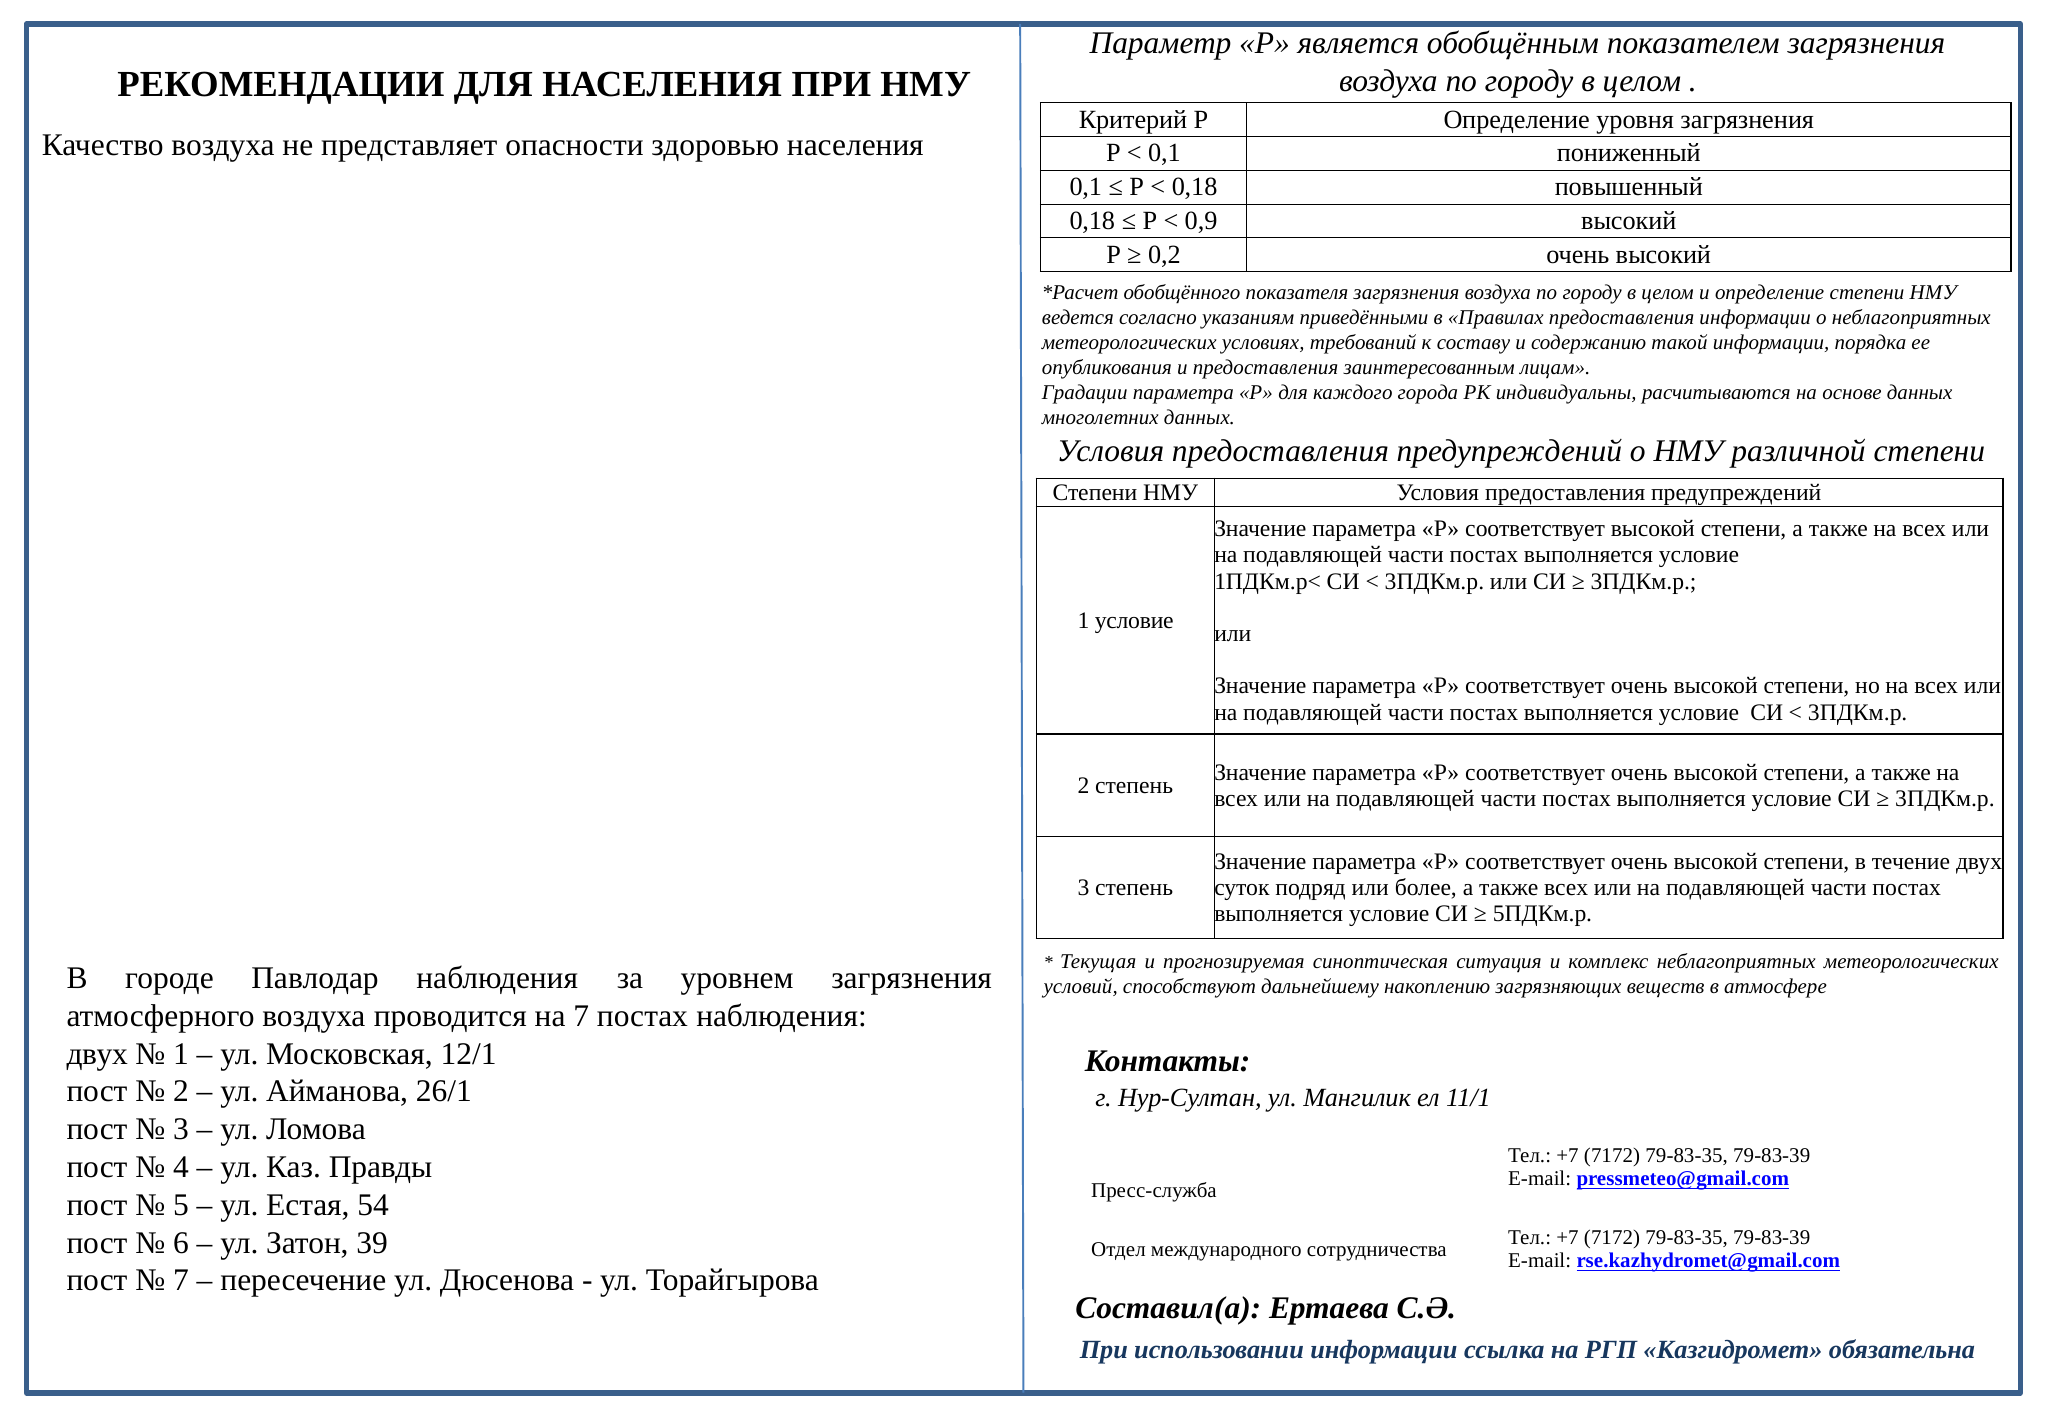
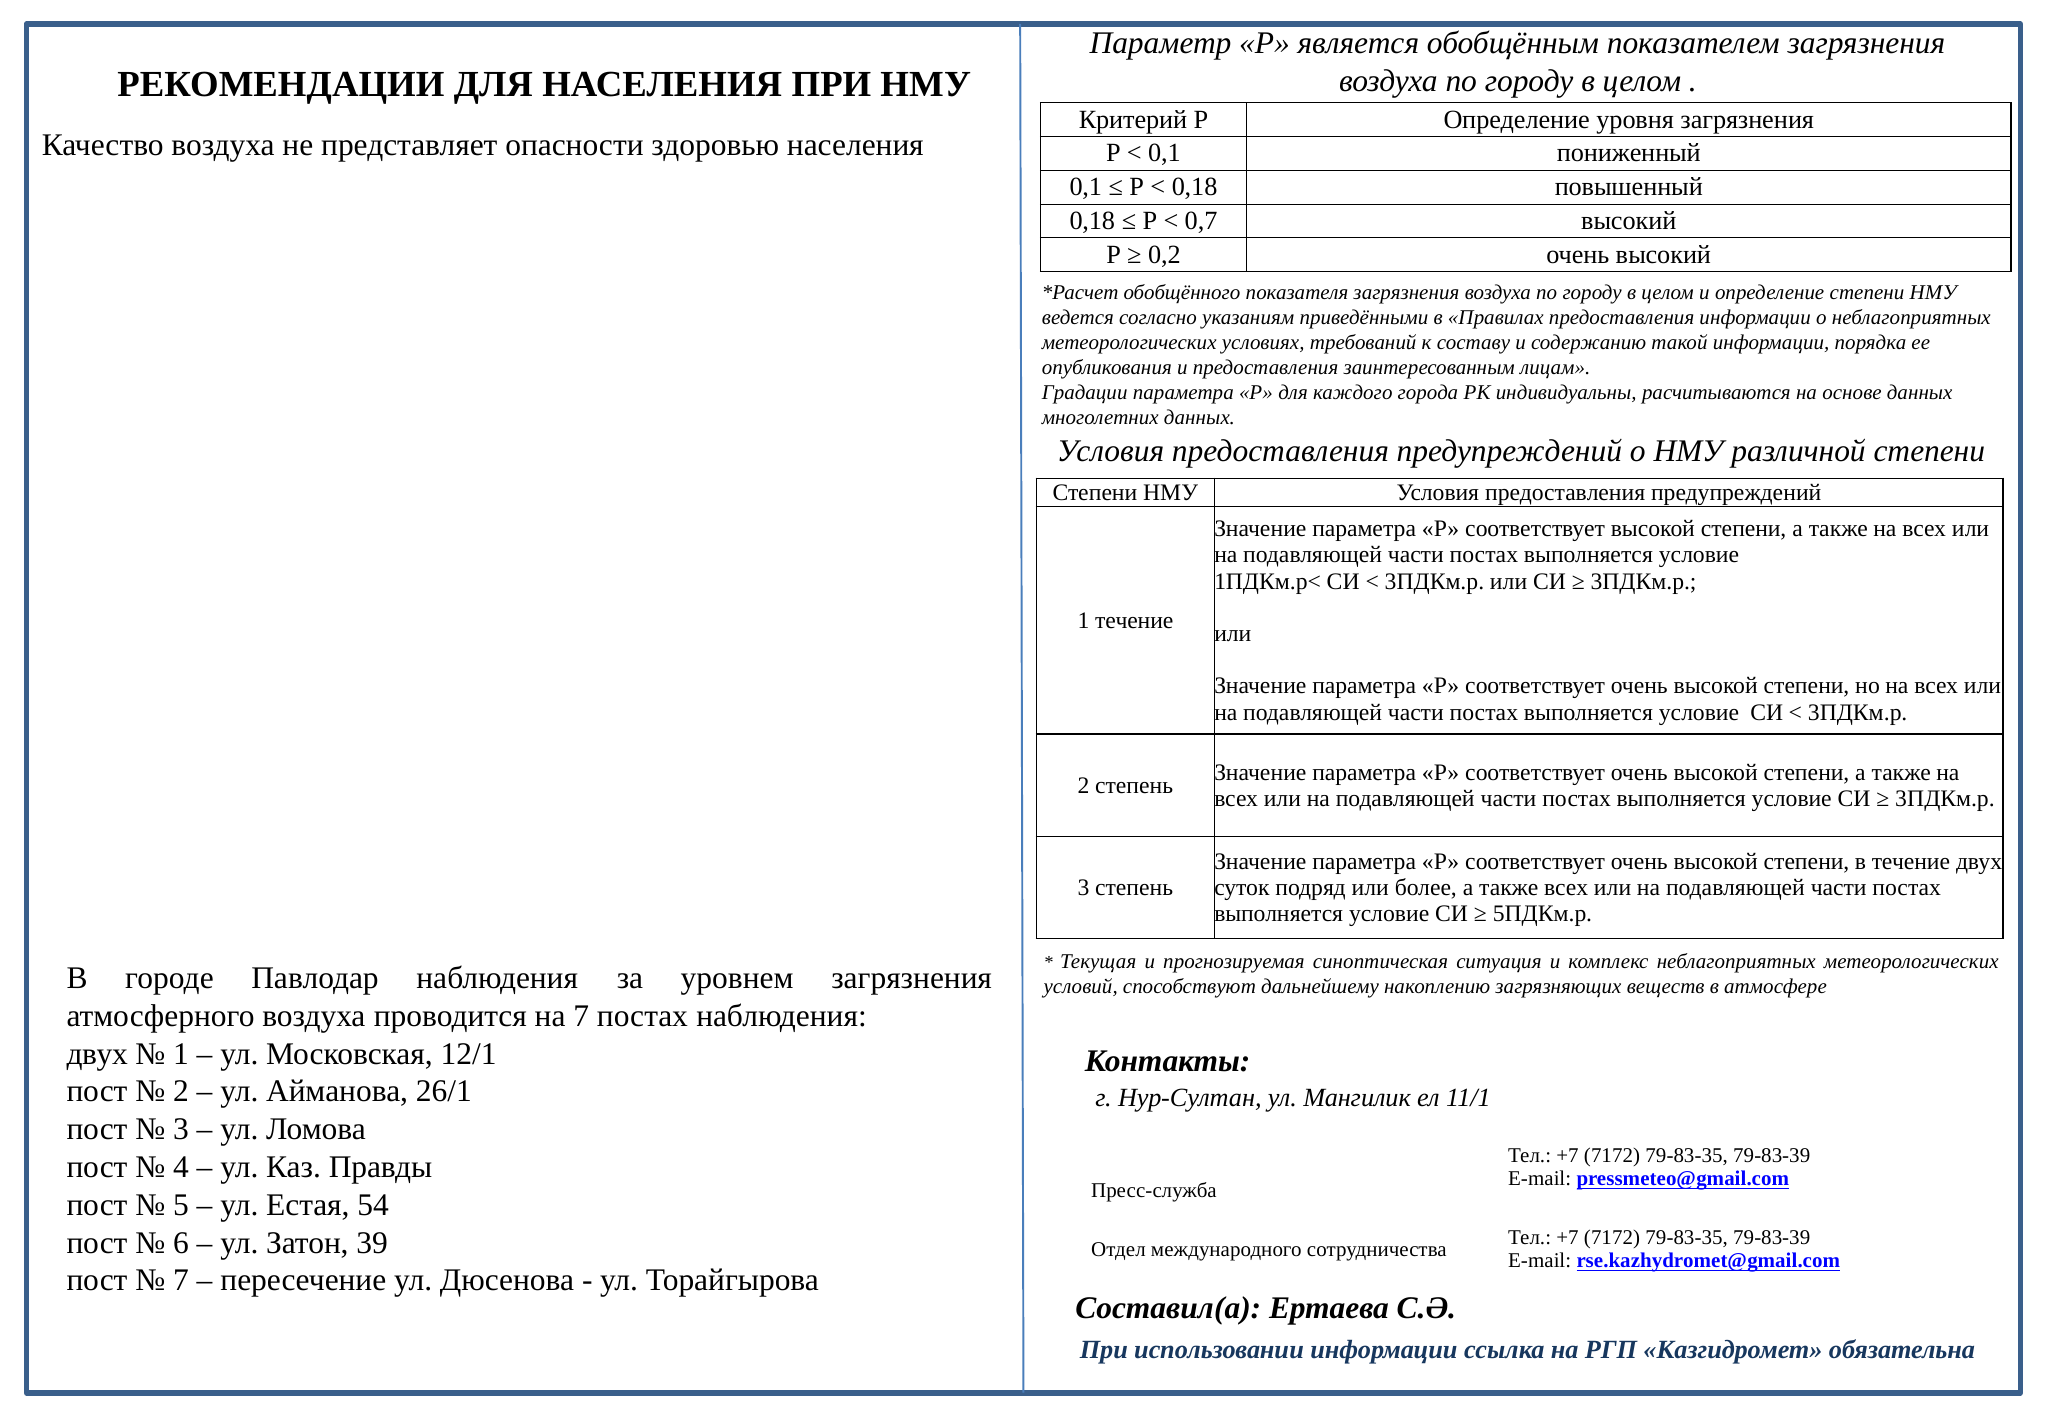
0,9: 0,9 -> 0,7
1 условие: условие -> течение
